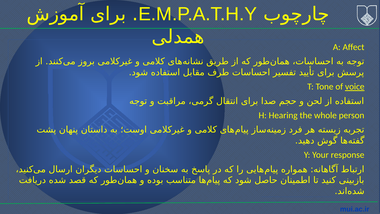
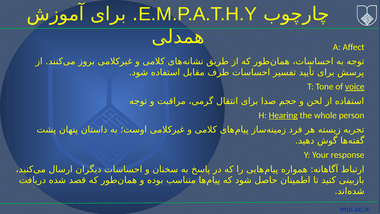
Hearing underline: none -> present
